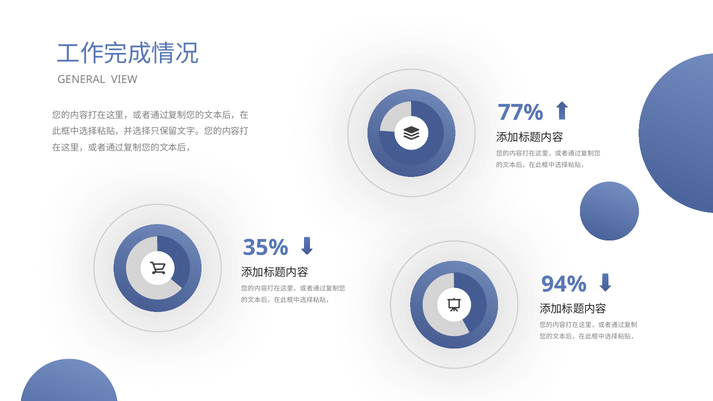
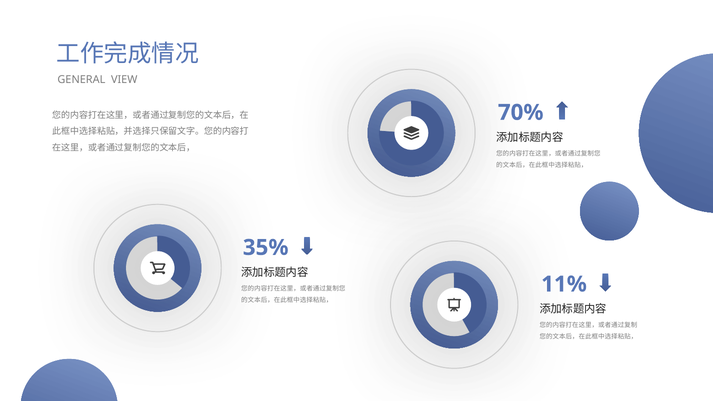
77%: 77% -> 70%
94%: 94% -> 11%
